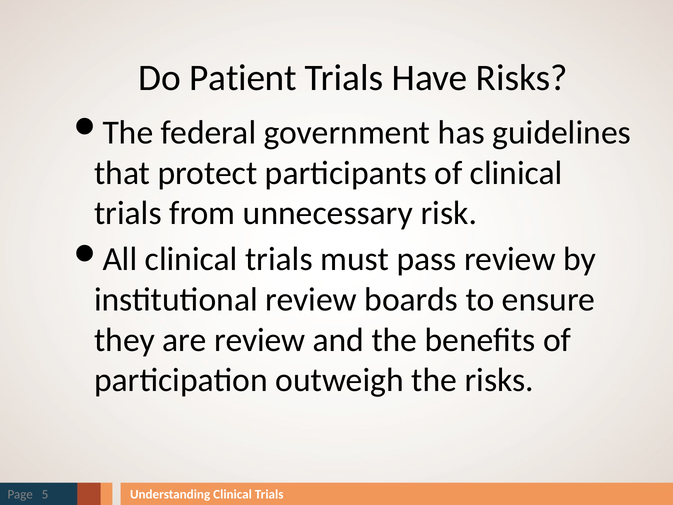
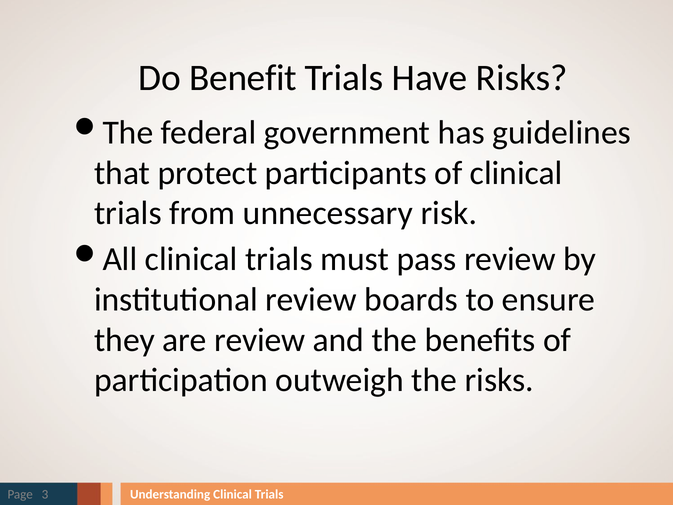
Patient: Patient -> Benefit
5: 5 -> 3
